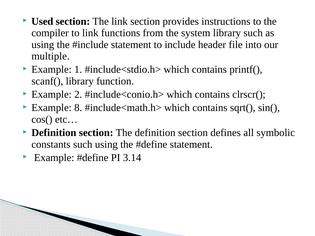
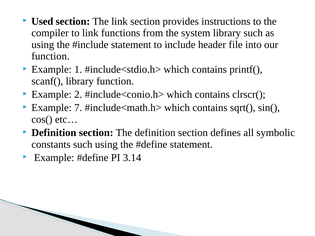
multiple at (51, 56): multiple -> function
8: 8 -> 7
